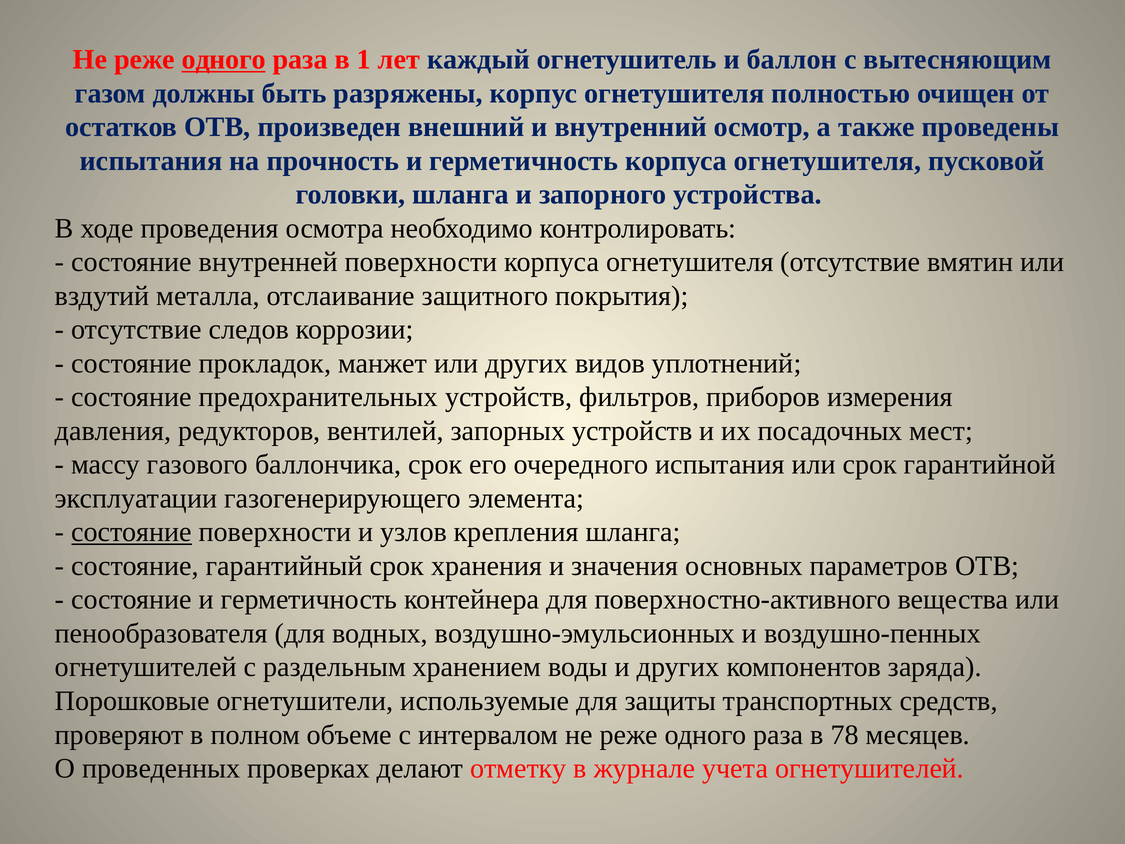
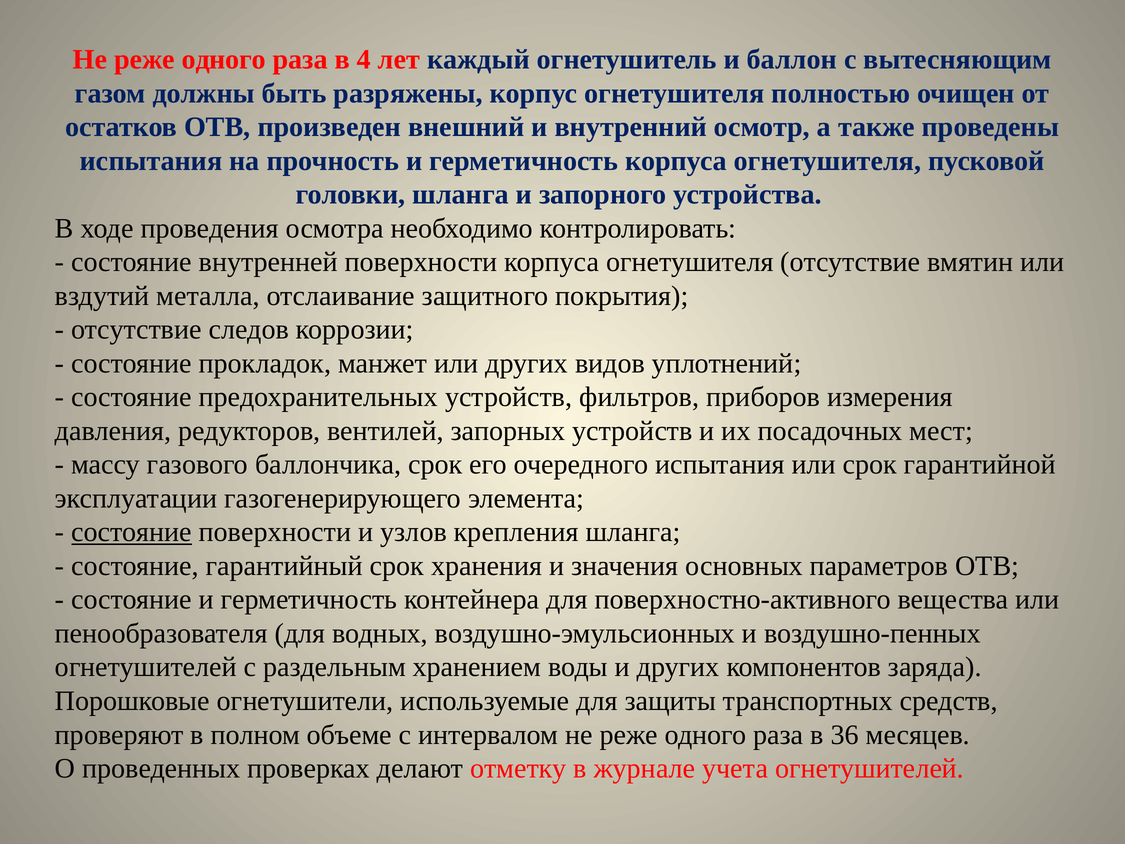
одного at (224, 60) underline: present -> none
1: 1 -> 4
78: 78 -> 36
